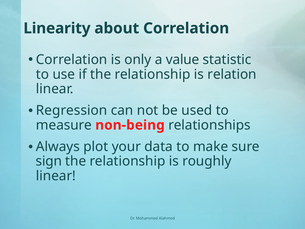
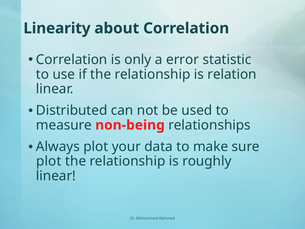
value: value -> error
Regression: Regression -> Distributed
sign at (49, 161): sign -> plot
